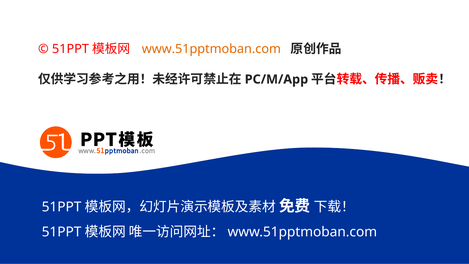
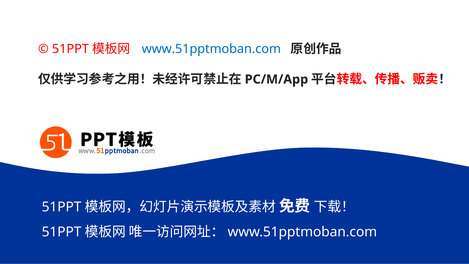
www.51pptmoban.com at (211, 49) colour: orange -> blue
